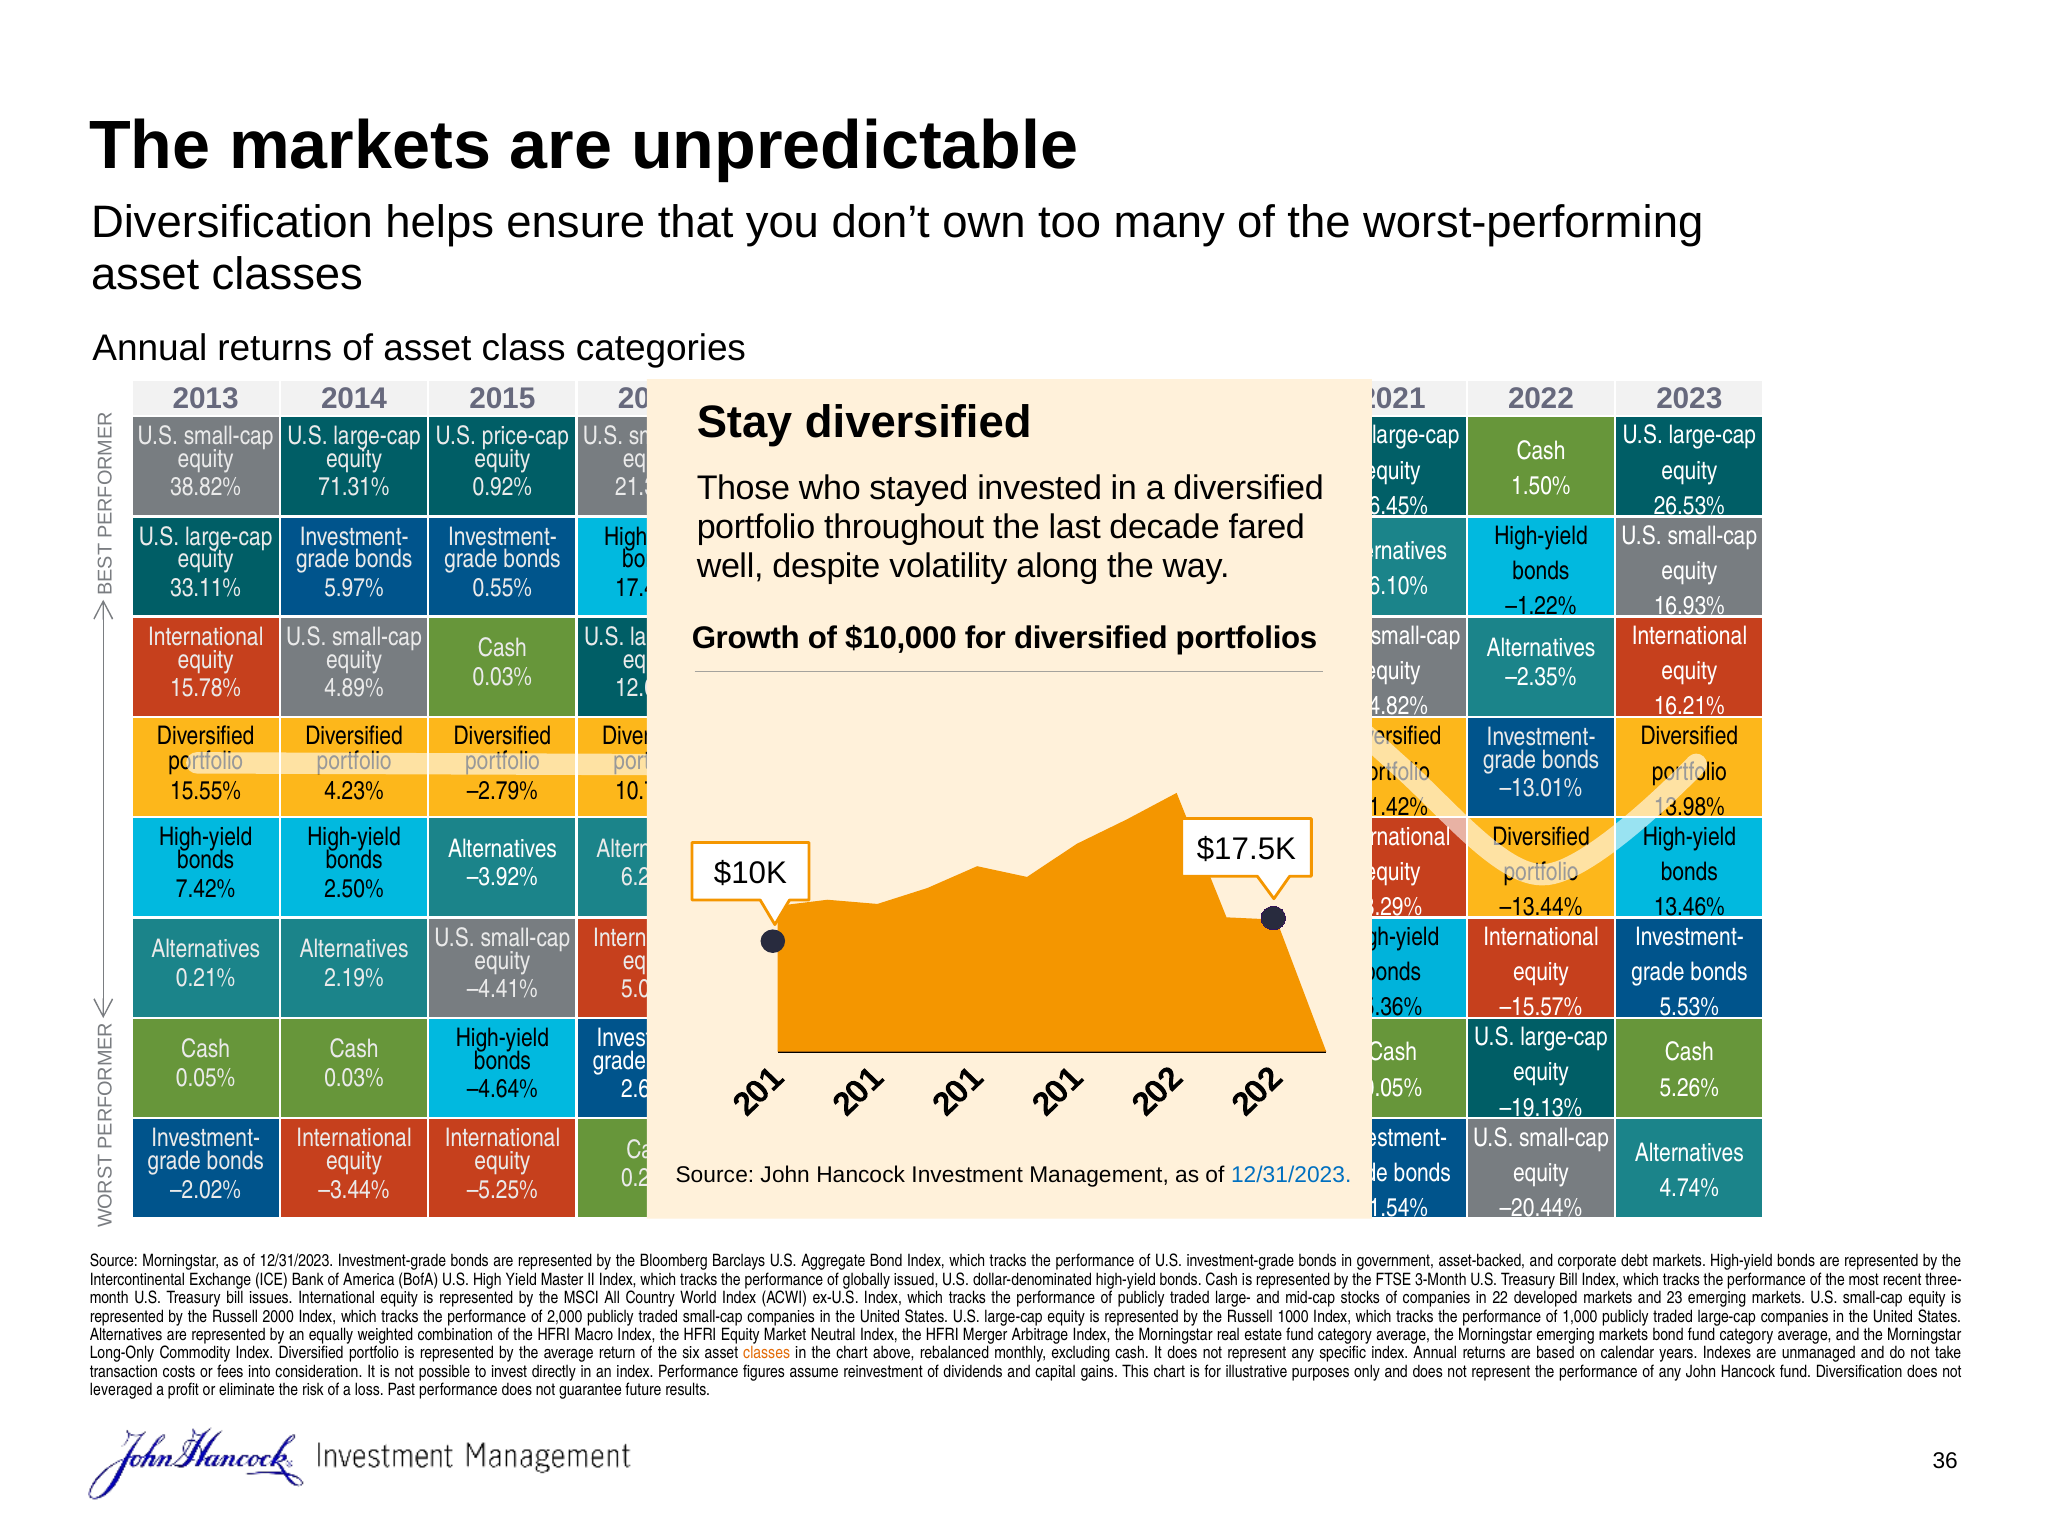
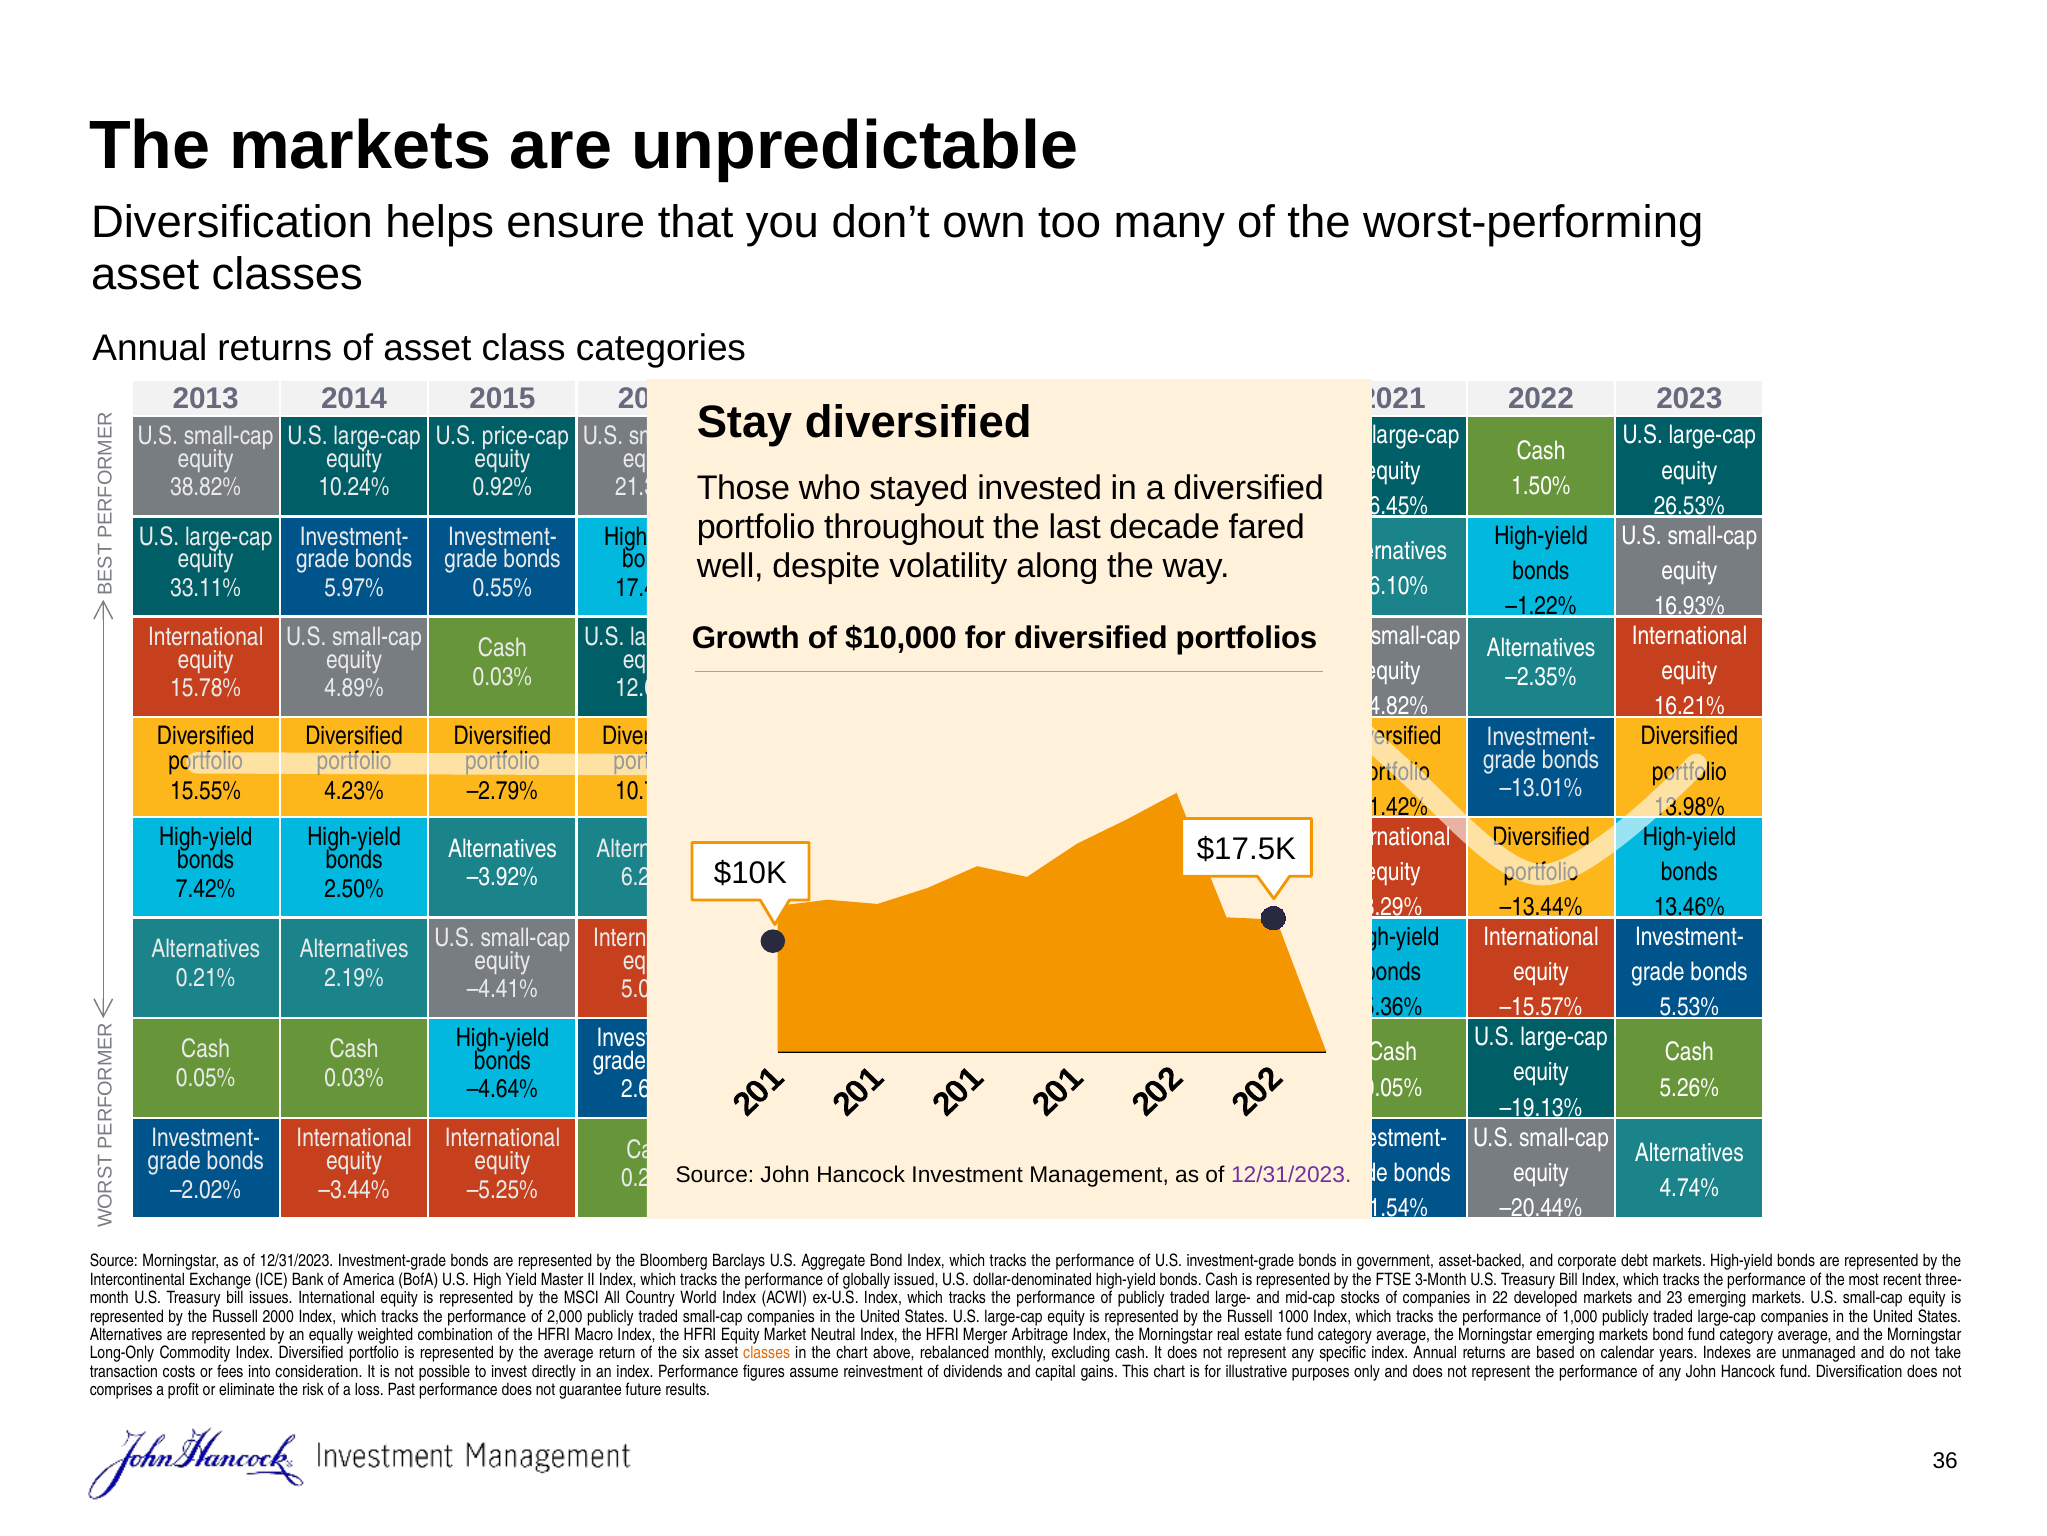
71.31%: 71.31% -> 10.24%
12/31/2023 at (1291, 1174) colour: blue -> purple
leveraged: leveraged -> comprises
